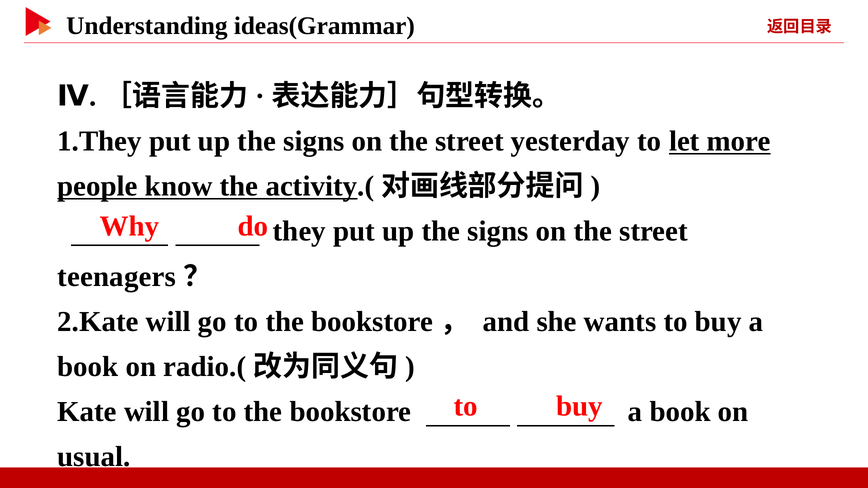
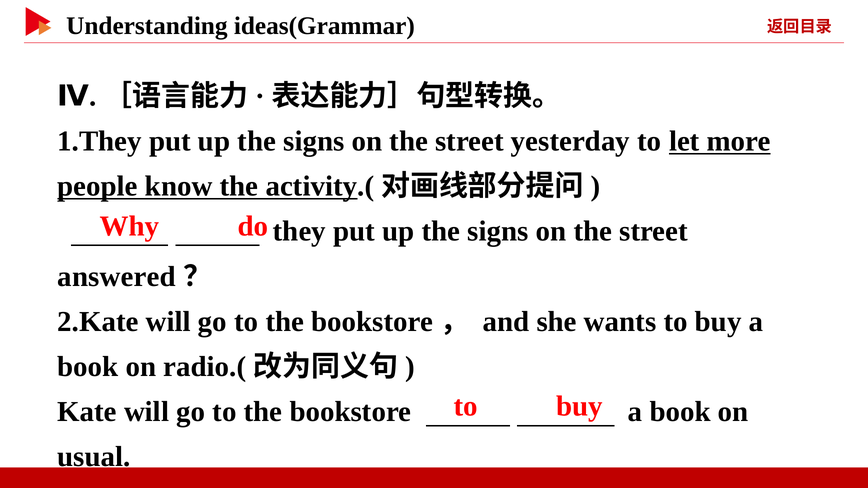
teenagers: teenagers -> answered
